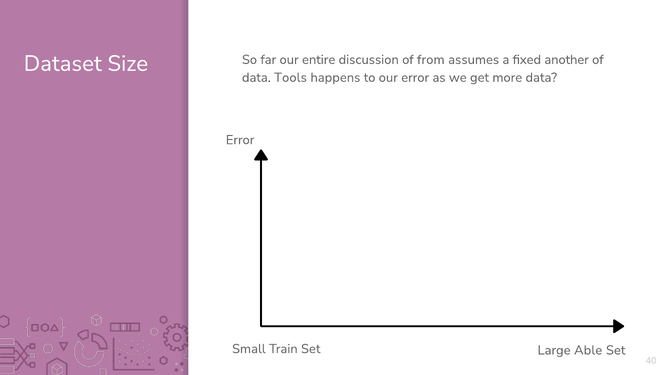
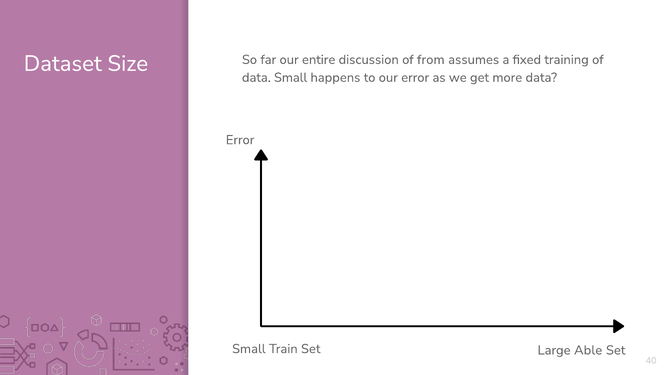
another: another -> training
data Tools: Tools -> Small
